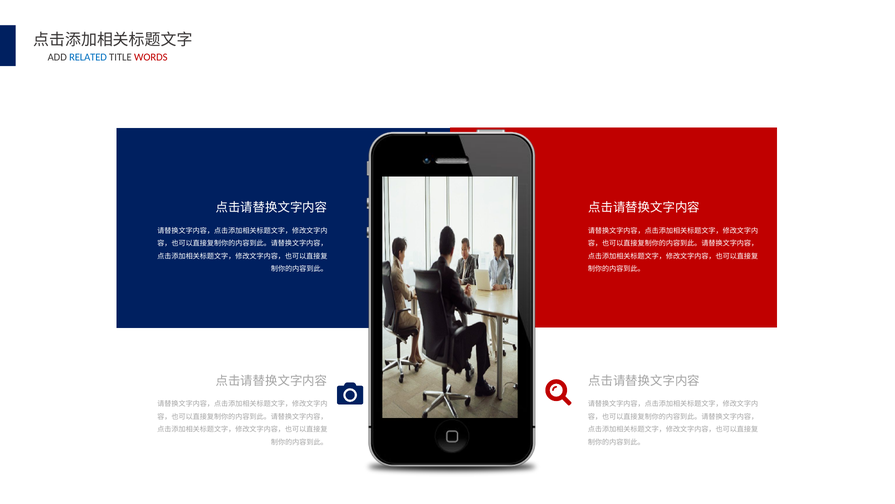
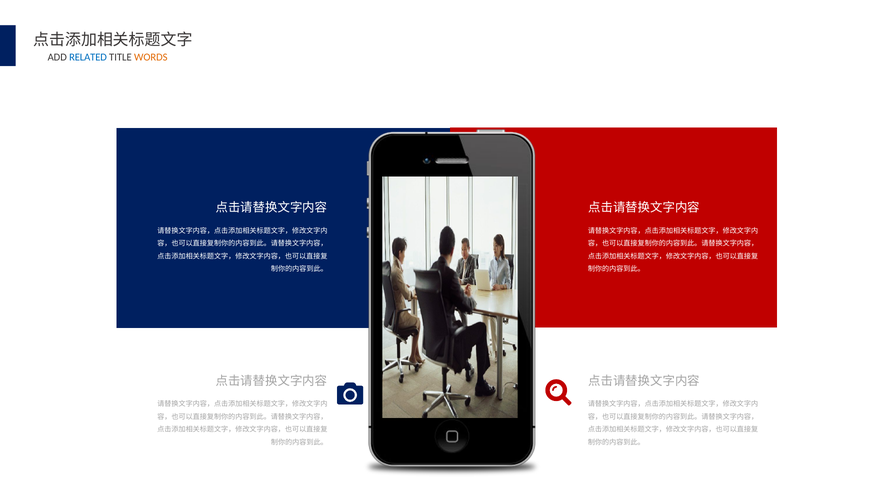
WORDS colour: red -> orange
